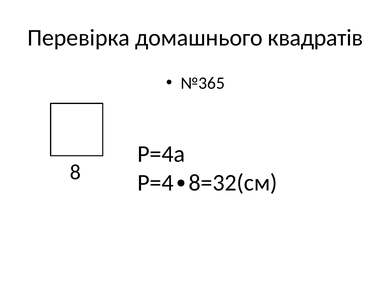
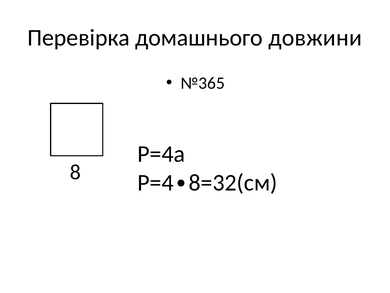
квадратів: квадратів -> довжини
